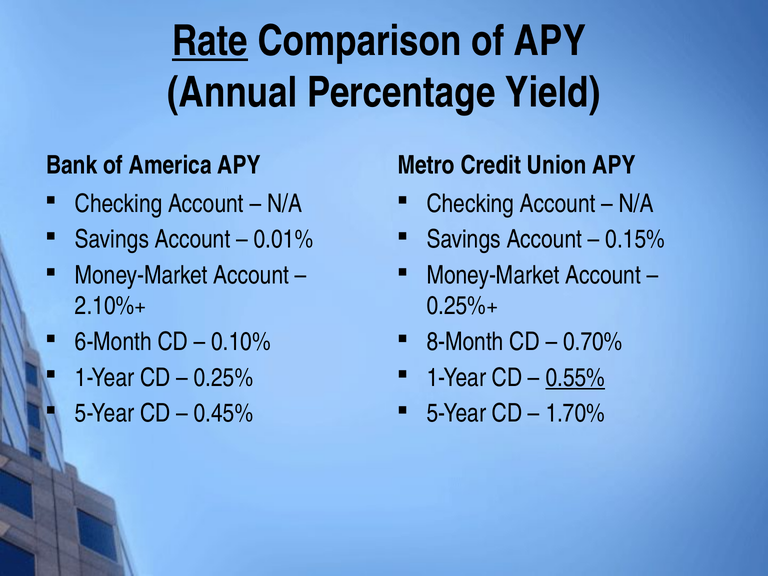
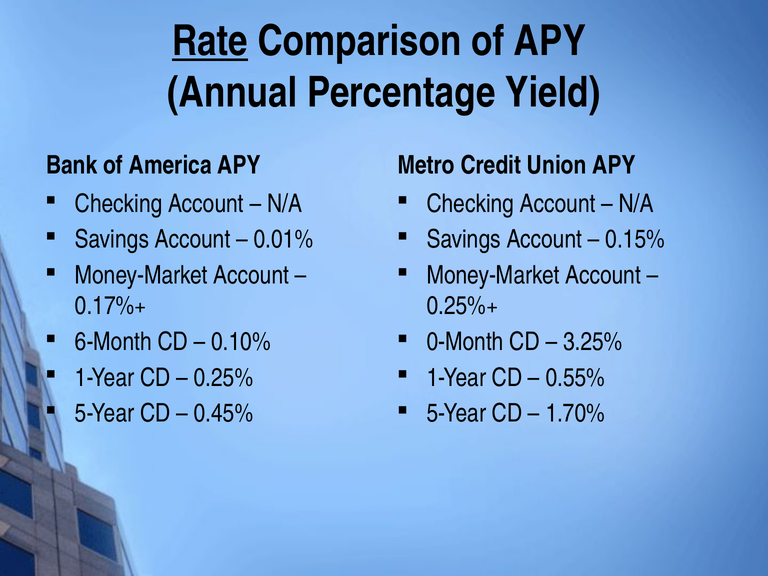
2.10%+: 2.10%+ -> 0.17%+
8-Month: 8-Month -> 0-Month
0.70%: 0.70% -> 3.25%
0.55% underline: present -> none
